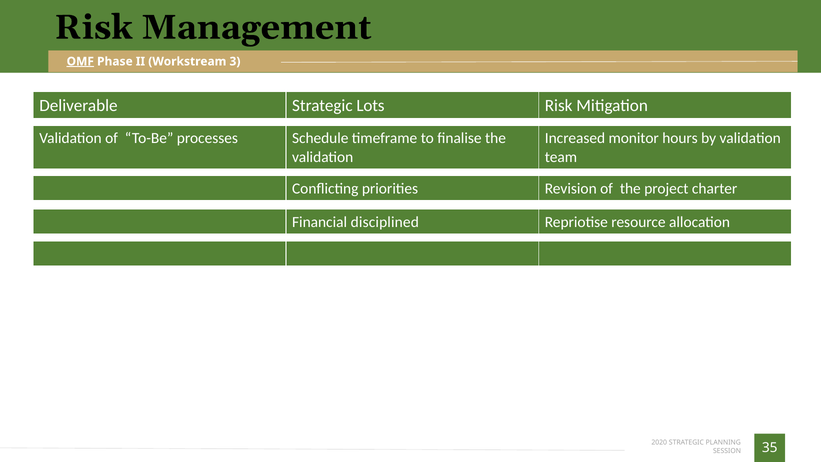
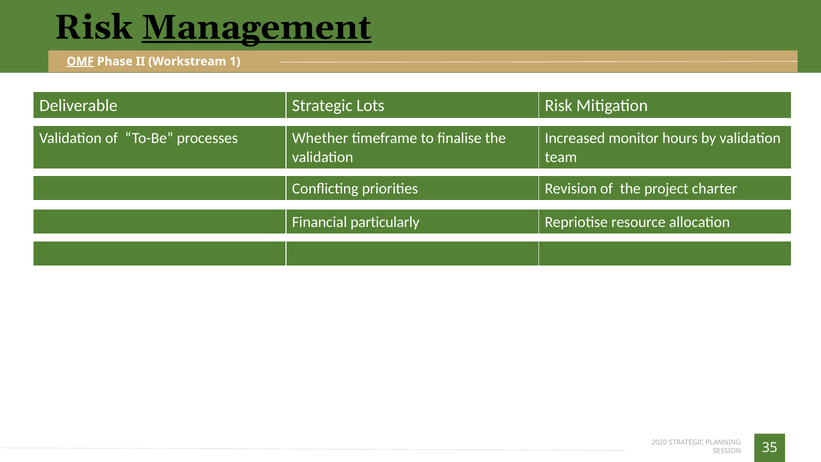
Management underline: none -> present
3: 3 -> 1
Schedule: Schedule -> Whether
disciplined: disciplined -> particularly
